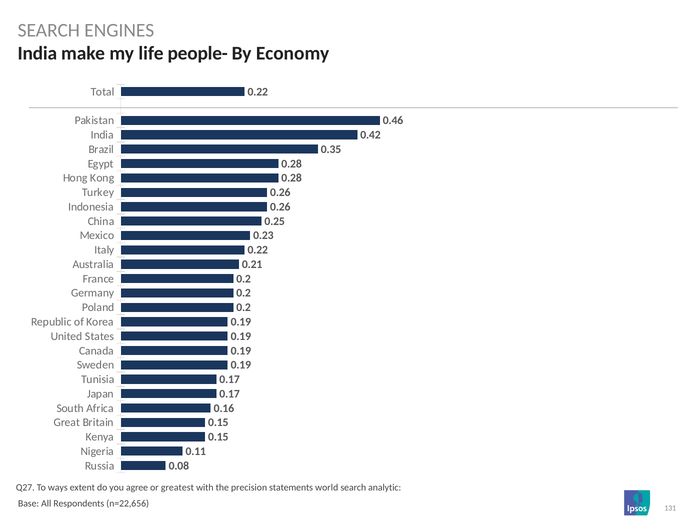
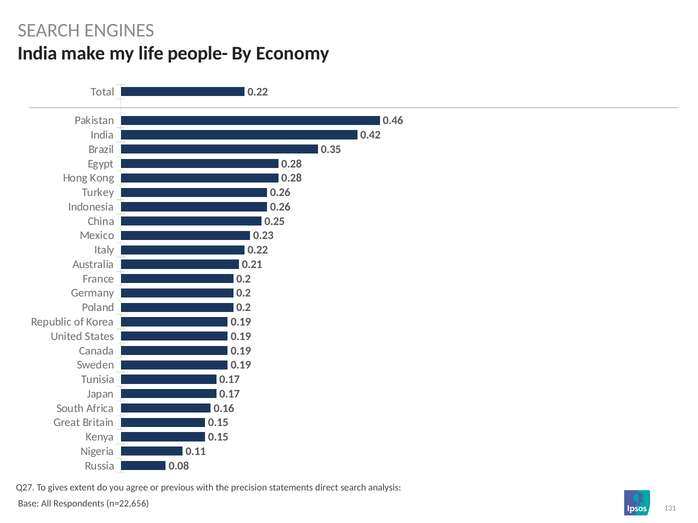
ways: ways -> gives
greatest: greatest -> previous
world: world -> direct
analytic: analytic -> analysis
